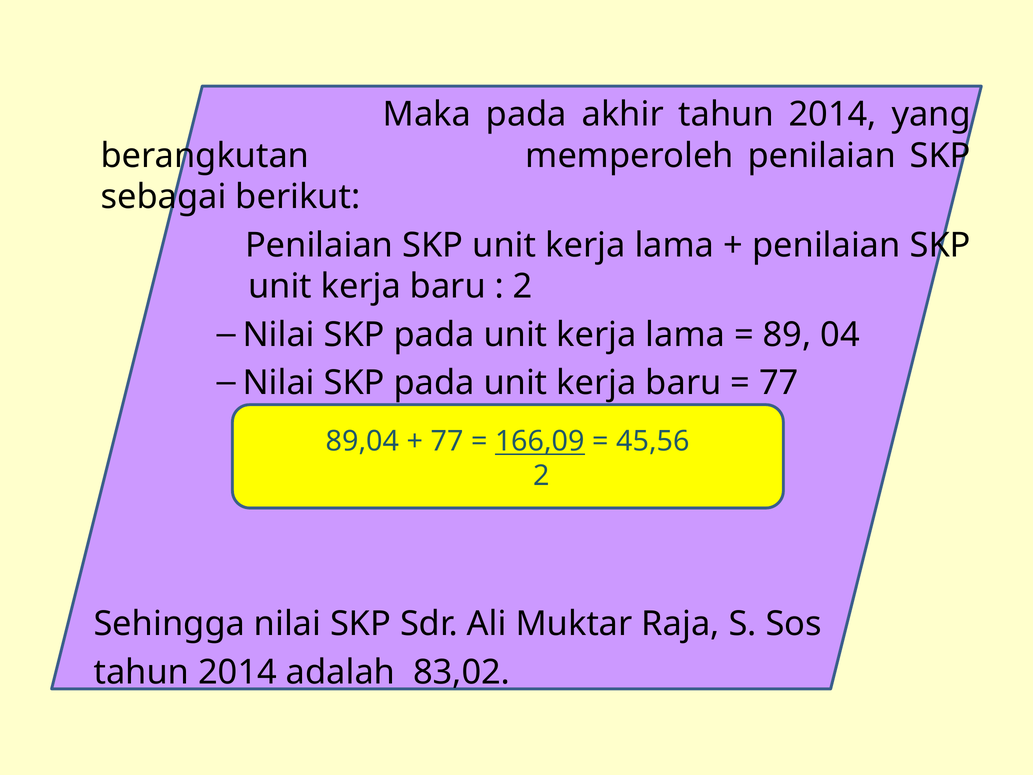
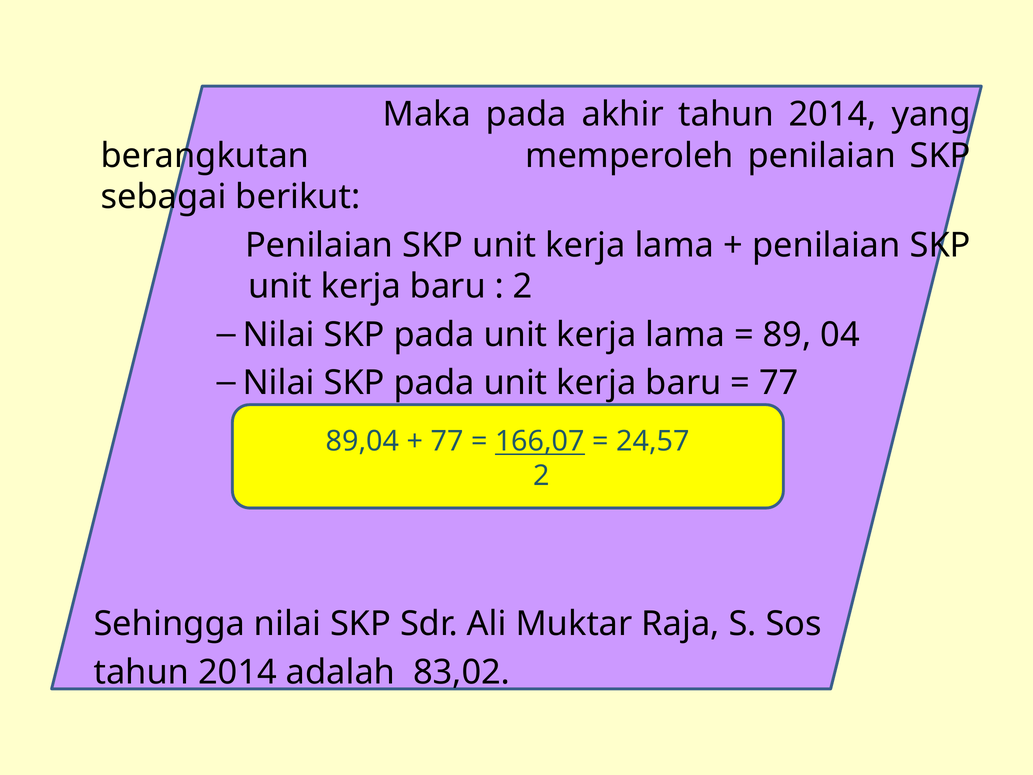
166,09: 166,09 -> 166,07
45,56: 45,56 -> 24,57
